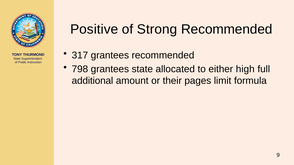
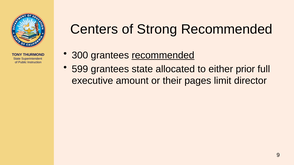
Positive: Positive -> Centers
317: 317 -> 300
recommended at (163, 55) underline: none -> present
798: 798 -> 599
high: high -> prior
additional: additional -> executive
formula: formula -> director
